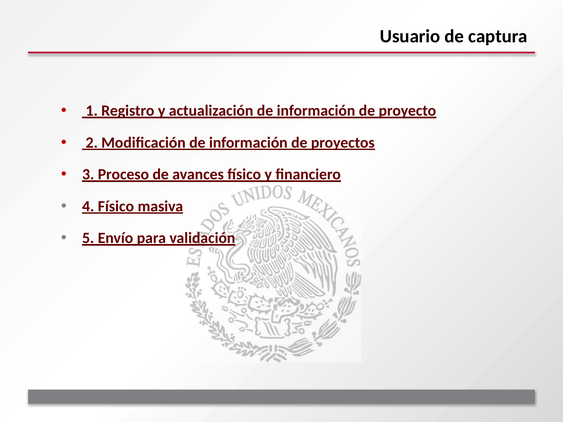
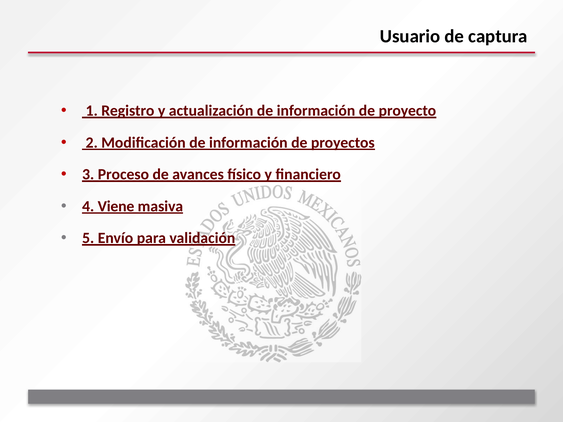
4 Físico: Físico -> Viene
